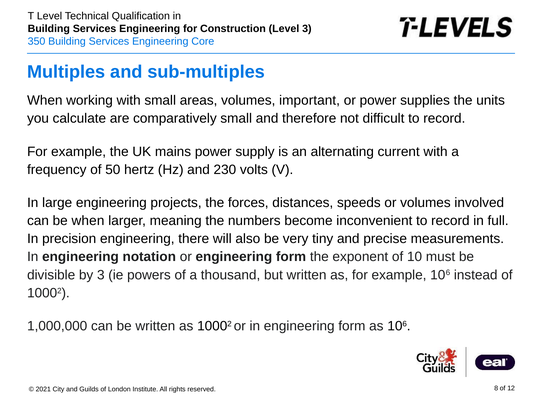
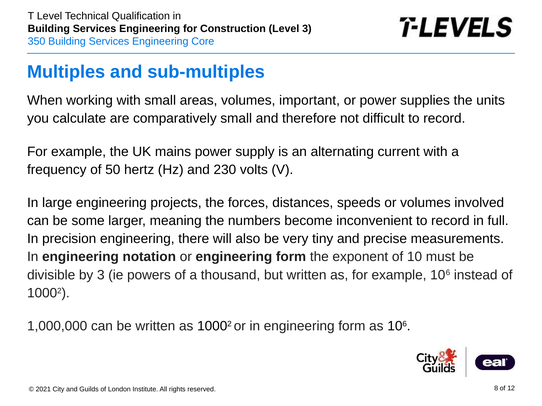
be when: when -> some
